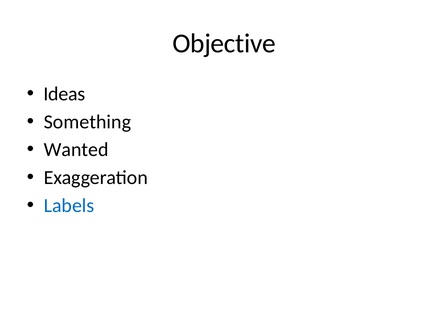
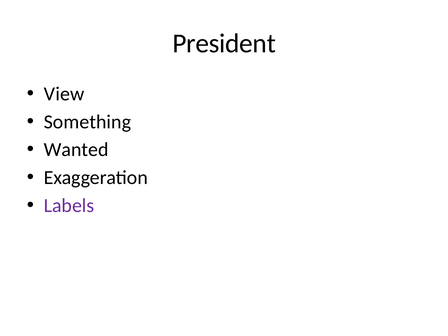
Objective: Objective -> President
Ideas: Ideas -> View
Labels colour: blue -> purple
